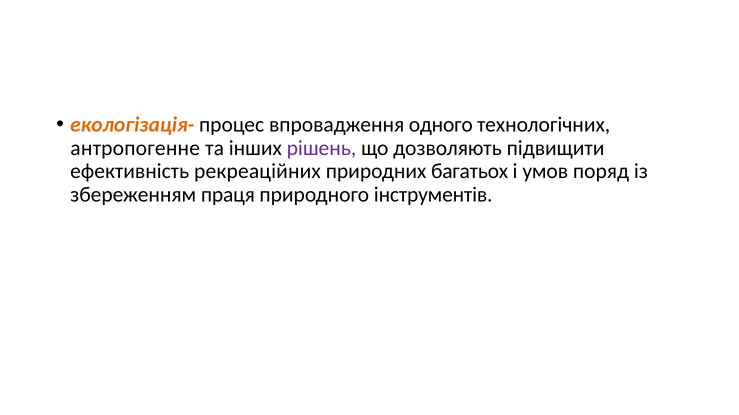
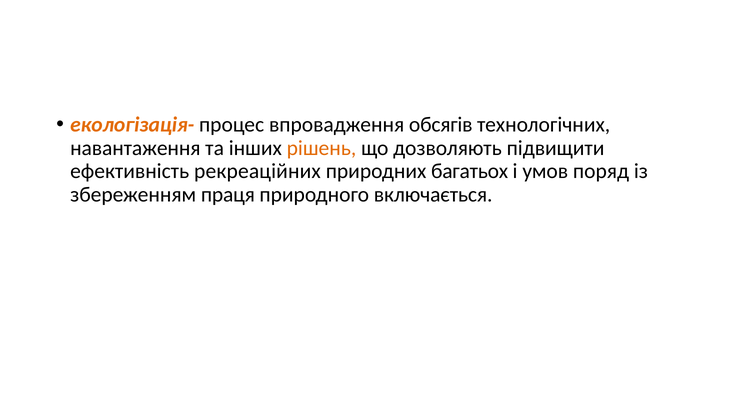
одного: одного -> обсягів
антропогенне: антропогенне -> навантаження
рішень colour: purple -> orange
інструментів: інструментів -> включається
